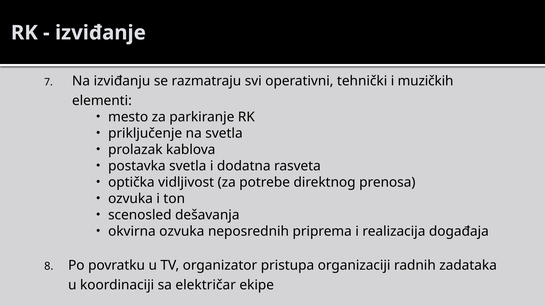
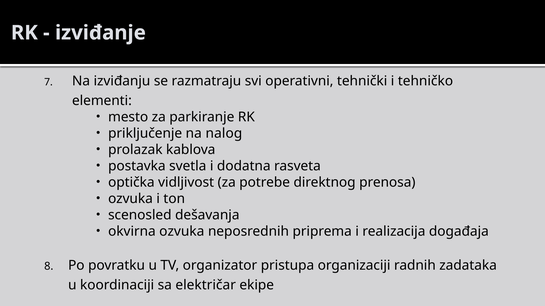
muzičkih: muzičkih -> tehničko
na svetla: svetla -> nalog
